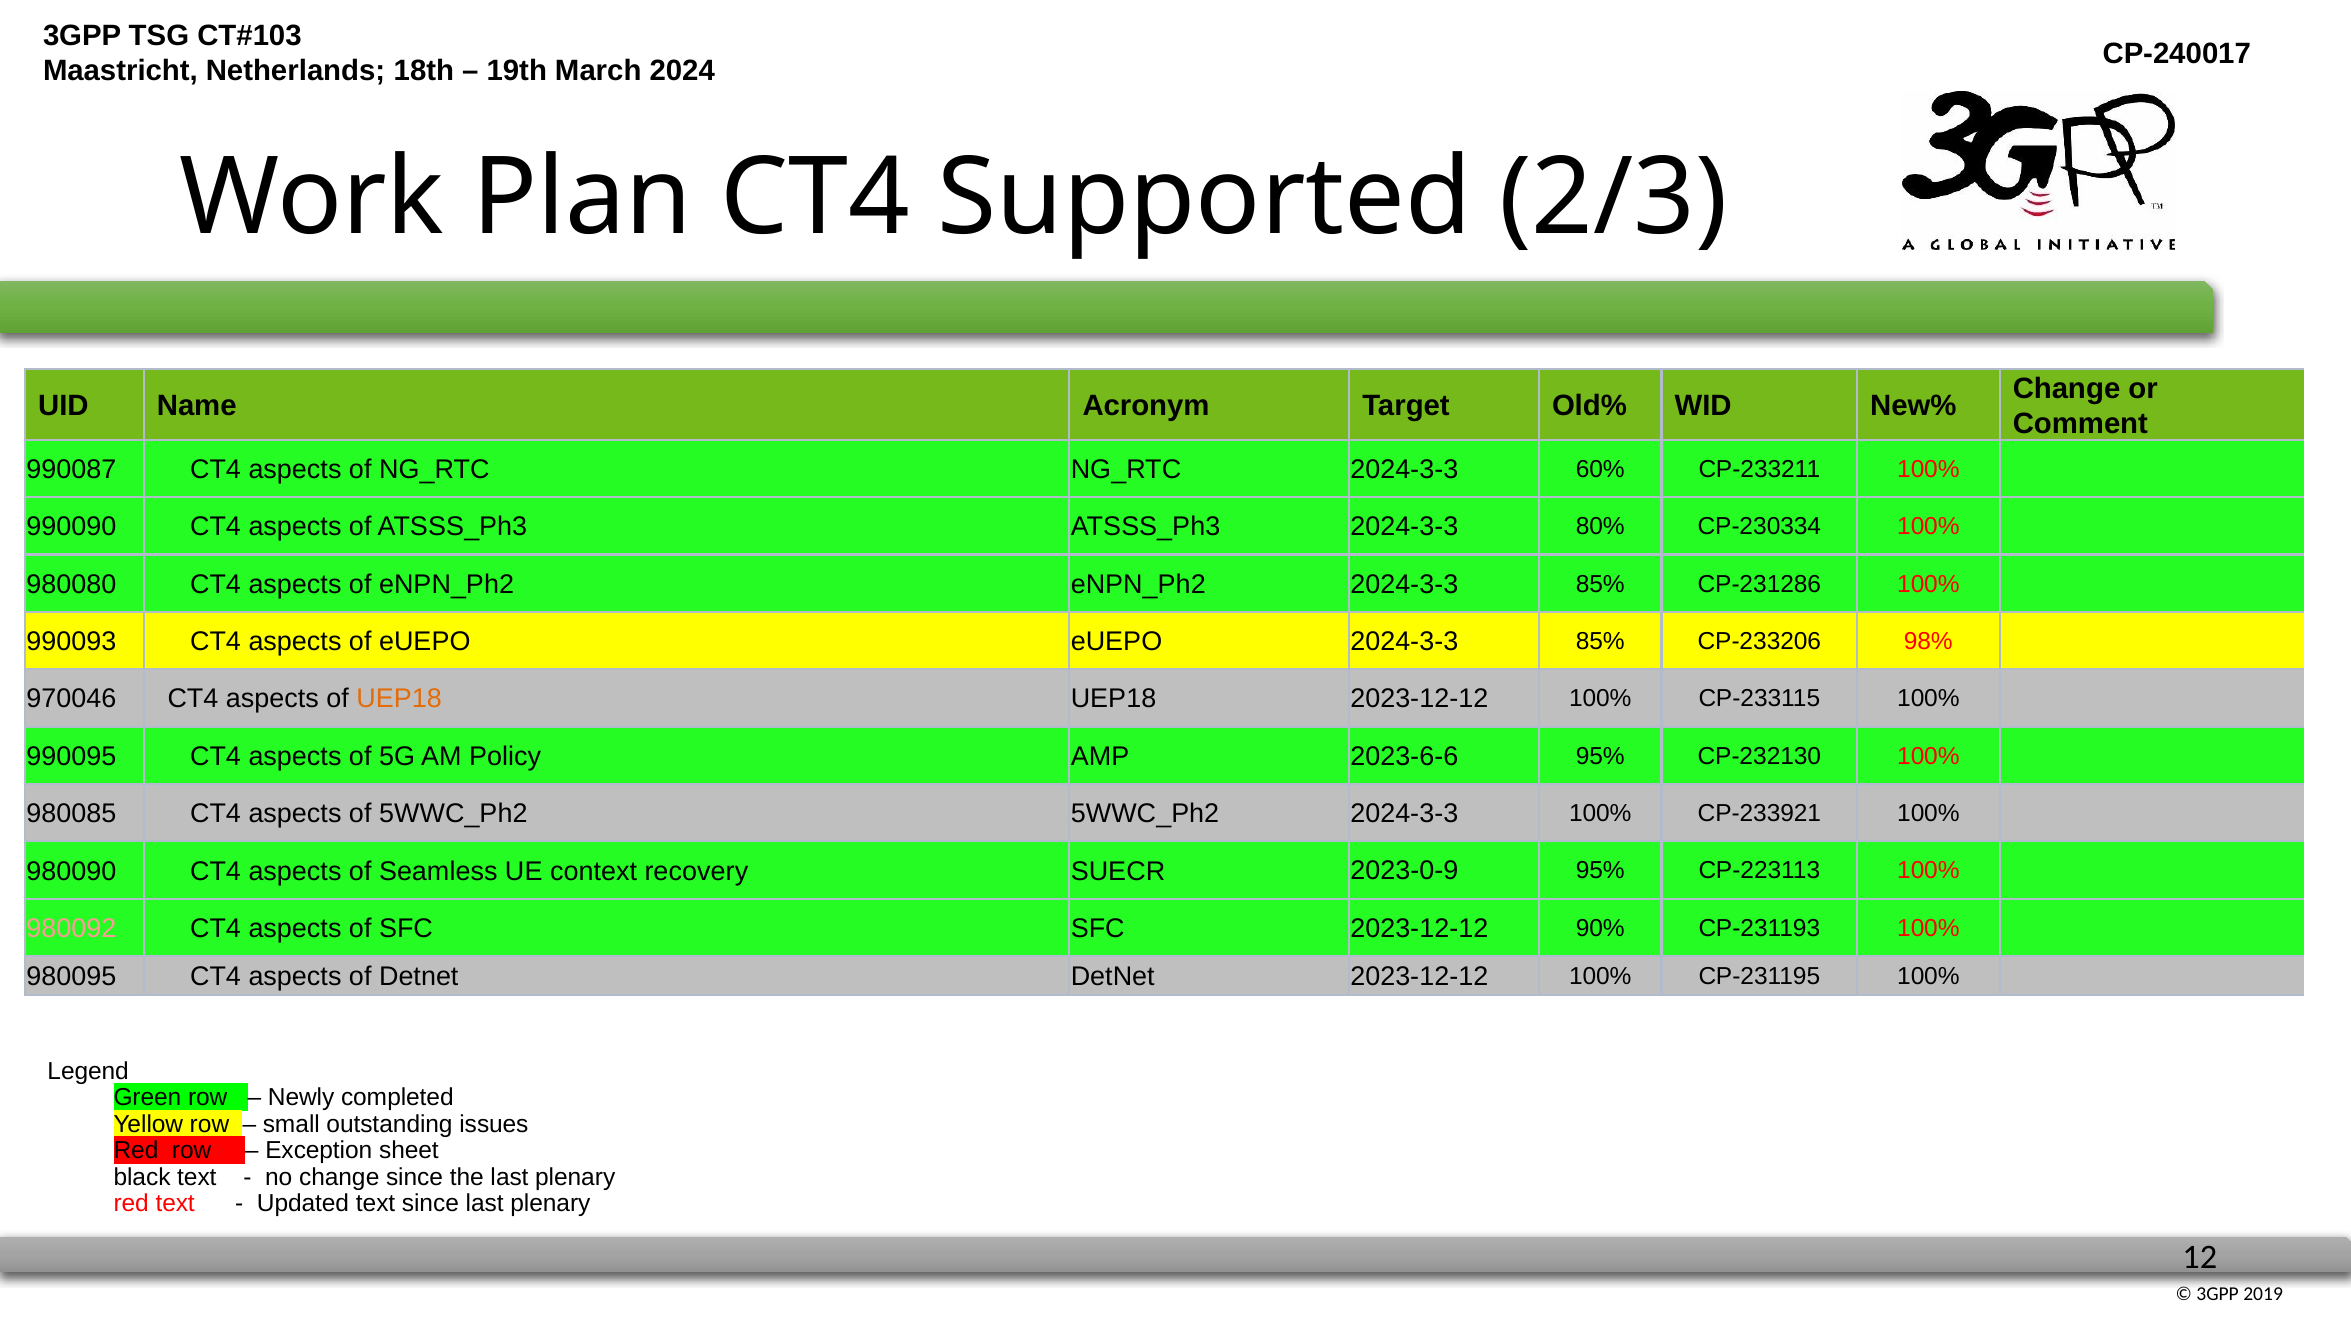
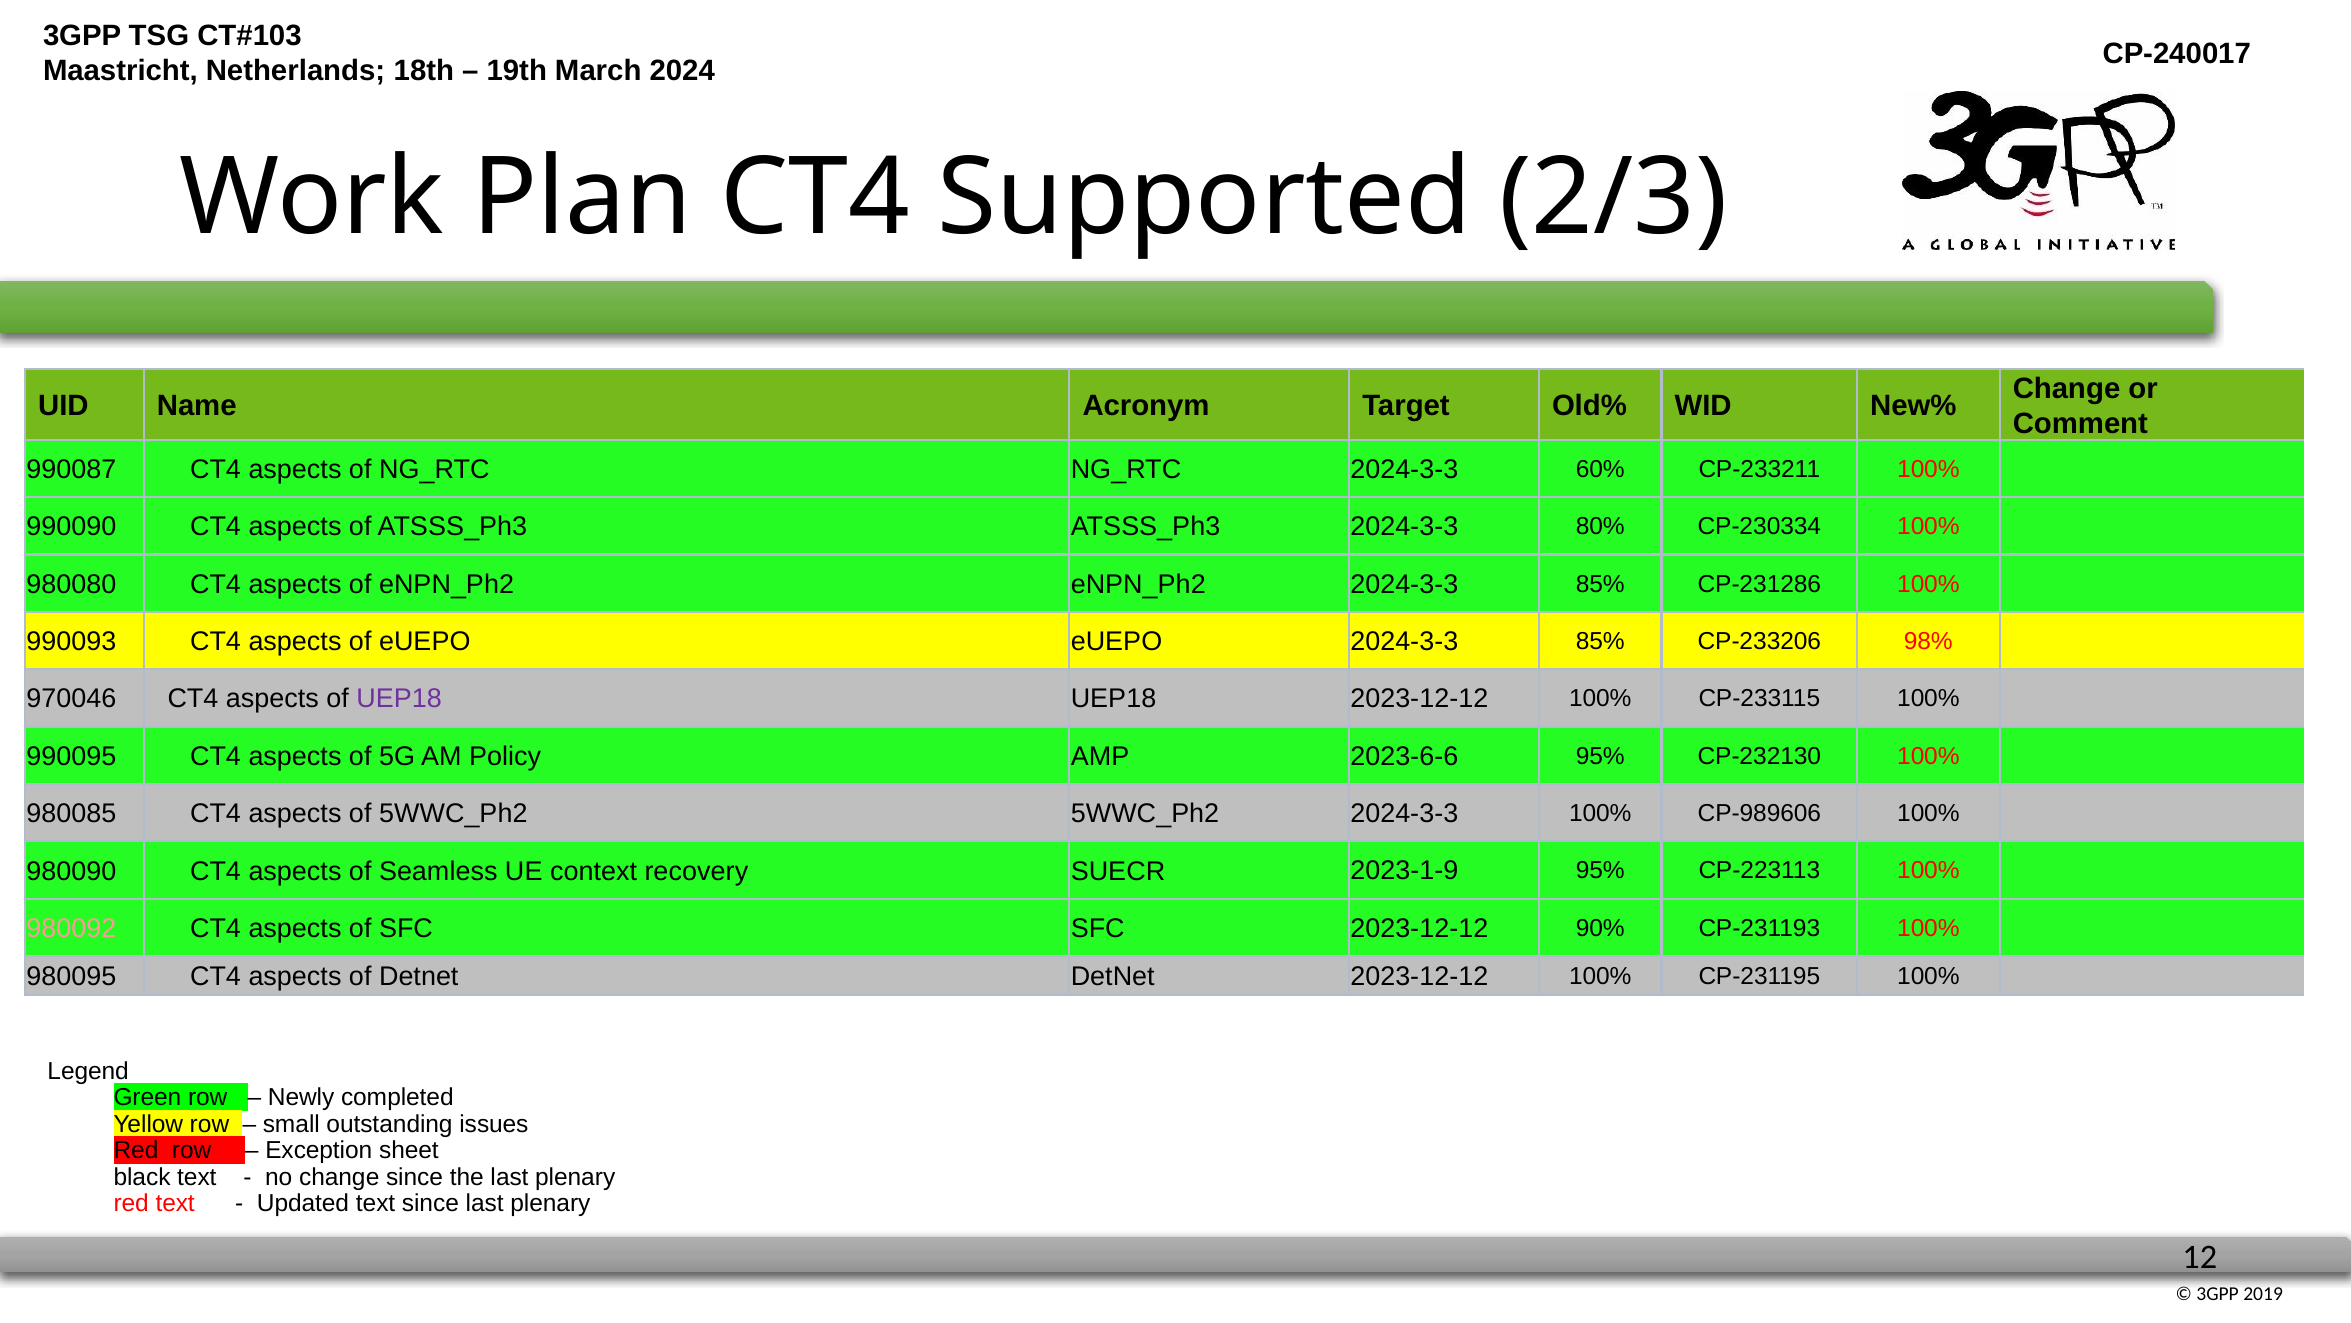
UEP18 at (399, 699) colour: orange -> purple
CP-233921: CP-233921 -> CP-989606
2023-0-9: 2023-0-9 -> 2023-1-9
